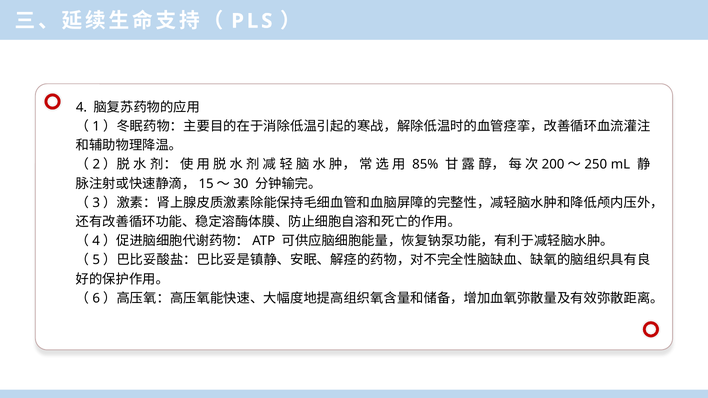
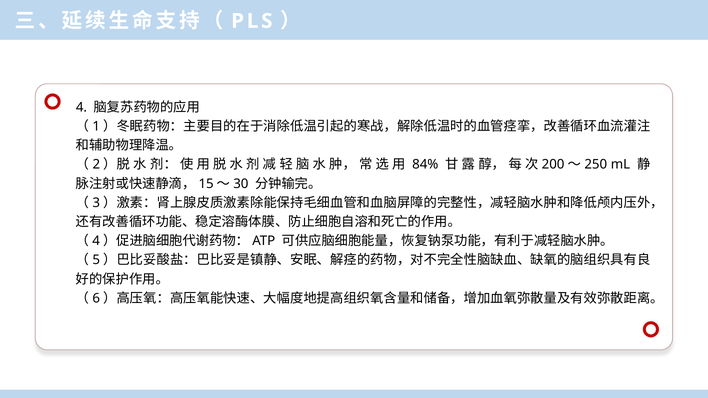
85%: 85% -> 84%
